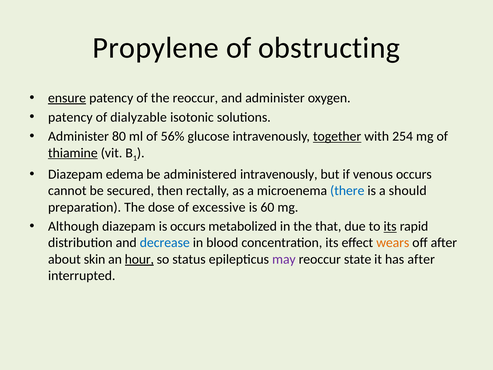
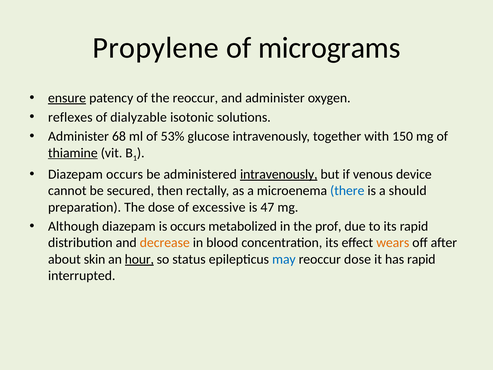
obstructing: obstructing -> micrograms
patency at (70, 117): patency -> reflexes
80: 80 -> 68
56%: 56% -> 53%
together underline: present -> none
254: 254 -> 150
Diazepam edema: edema -> occurs
intravenously at (279, 174) underline: none -> present
venous occurs: occurs -> device
60: 60 -> 47
that: that -> prof
its at (390, 226) underline: present -> none
decrease colour: blue -> orange
may colour: purple -> blue
reoccur state: state -> dose
has after: after -> rapid
